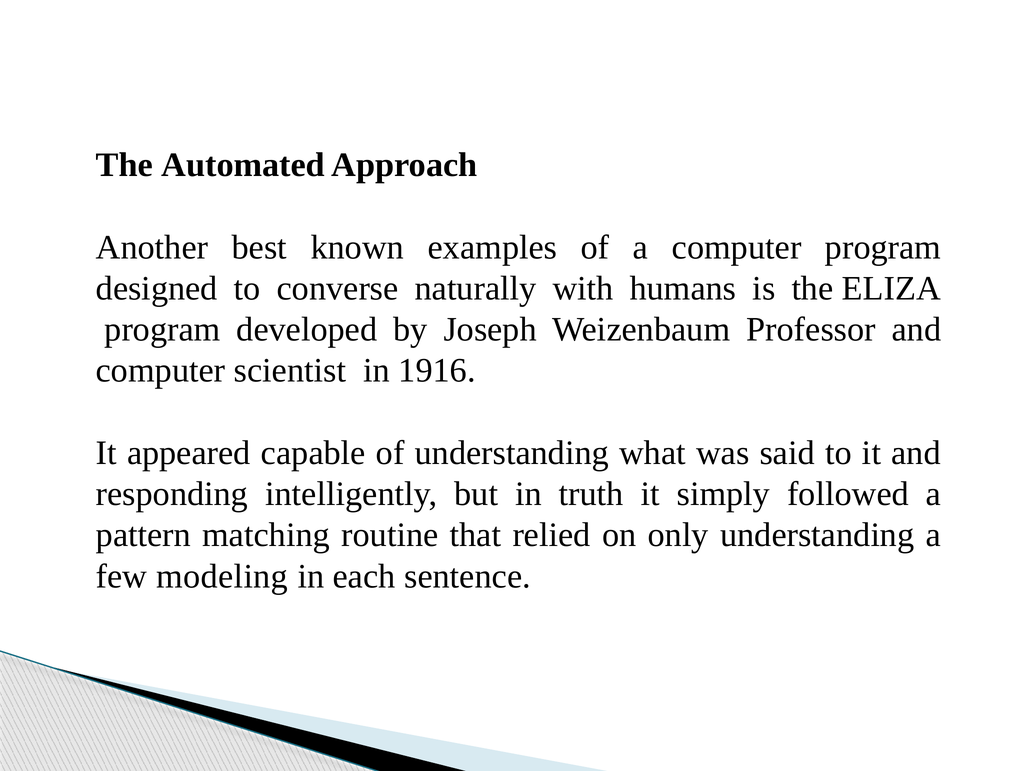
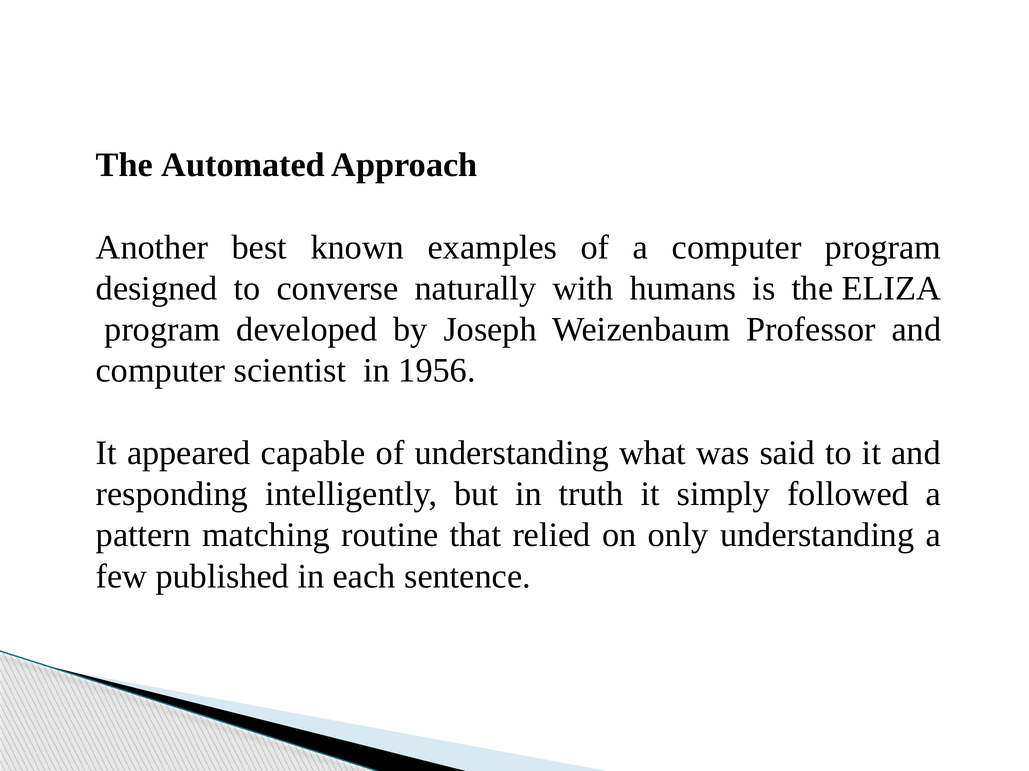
1916: 1916 -> 1956
modeling: modeling -> published
